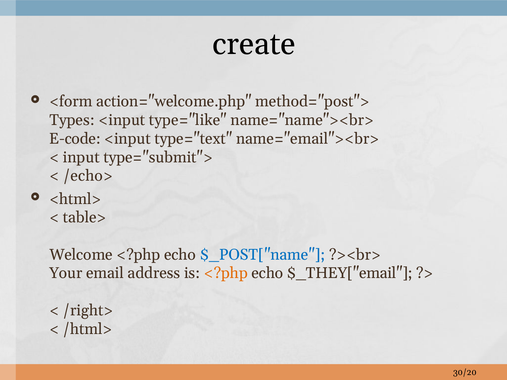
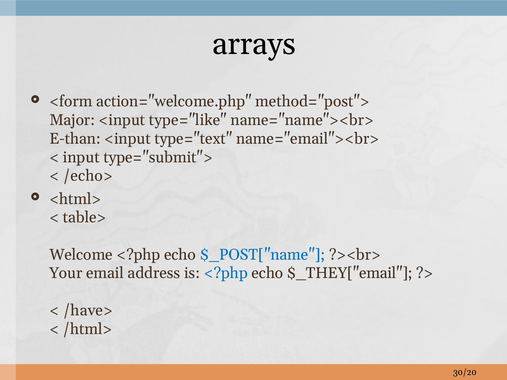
create: create -> arrays
Types: Types -> Major
E-code: E-code -> E-than
<?php at (226, 273) colour: orange -> blue
/right>: /right> -> /have>
